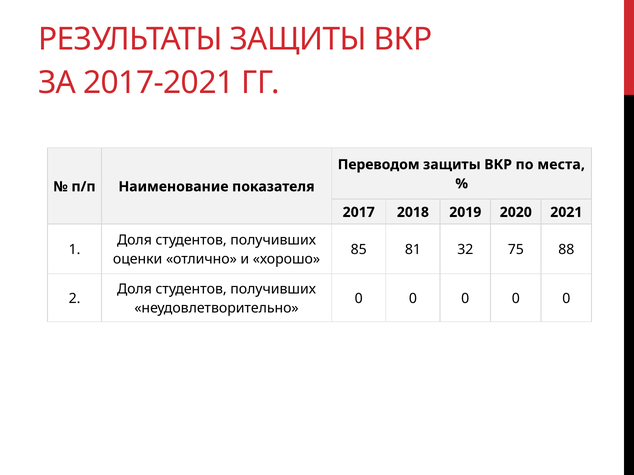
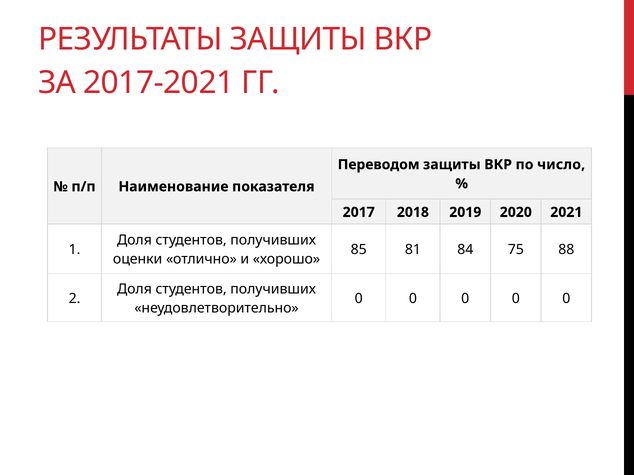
места: места -> число
32: 32 -> 84
